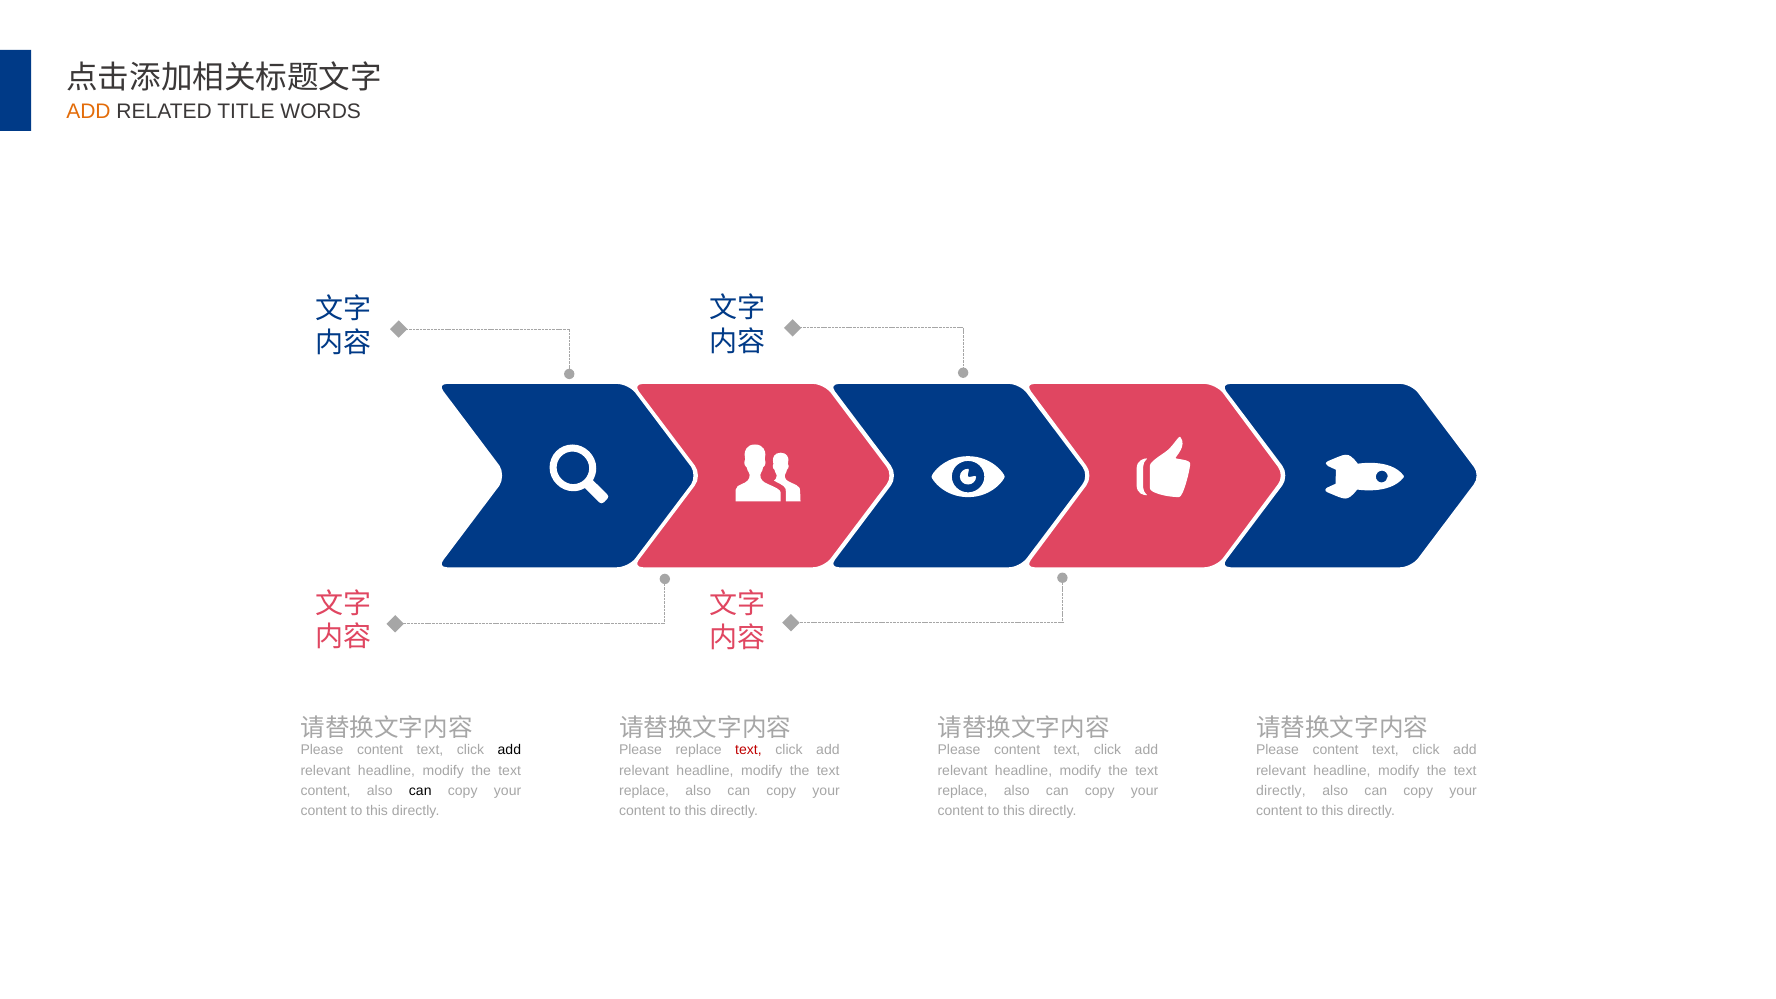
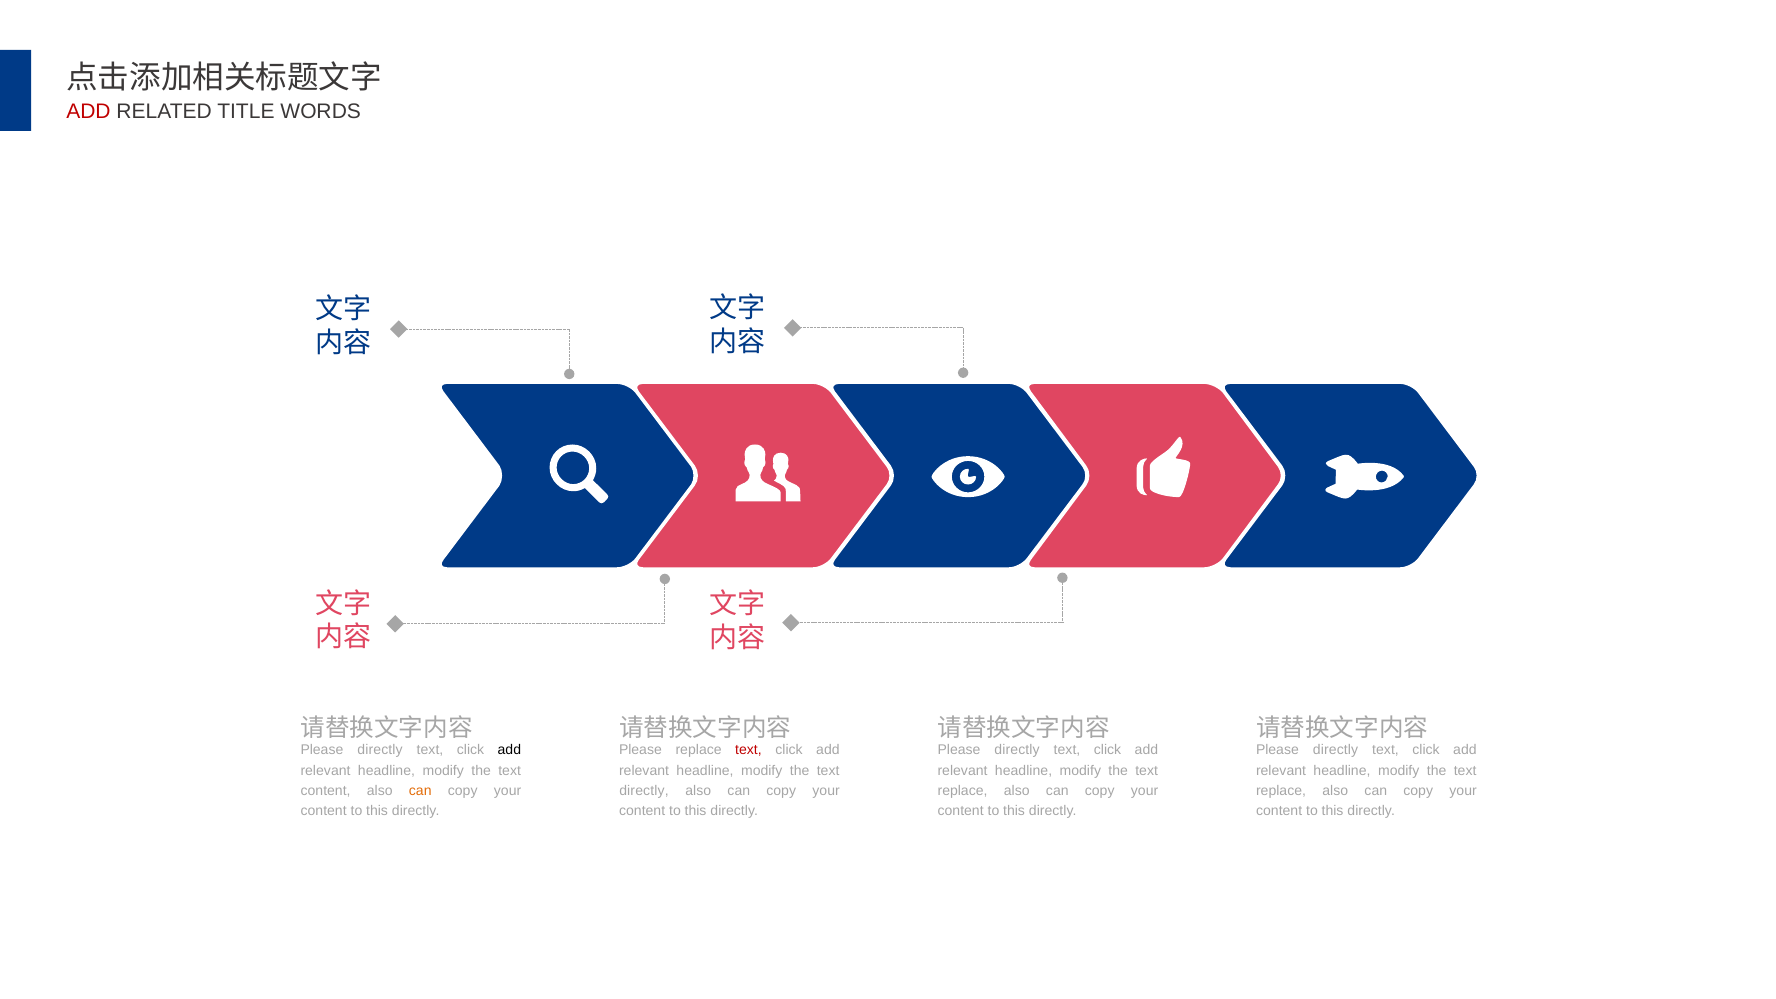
ADD at (88, 111) colour: orange -> red
content at (380, 750): content -> directly
content at (1017, 750): content -> directly
content at (1336, 750): content -> directly
can at (420, 791) colour: black -> orange
replace at (644, 791): replace -> directly
directly at (1281, 791): directly -> replace
